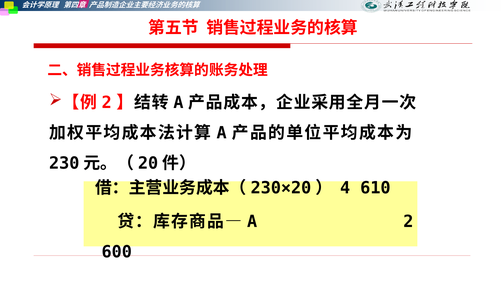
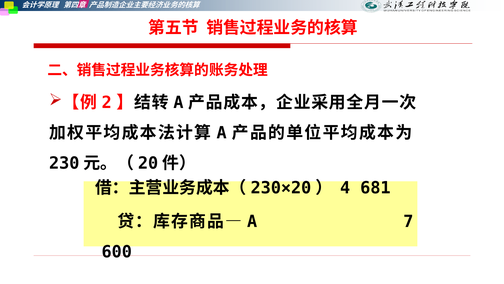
610: 610 -> 681
2 at (408, 221): 2 -> 7
